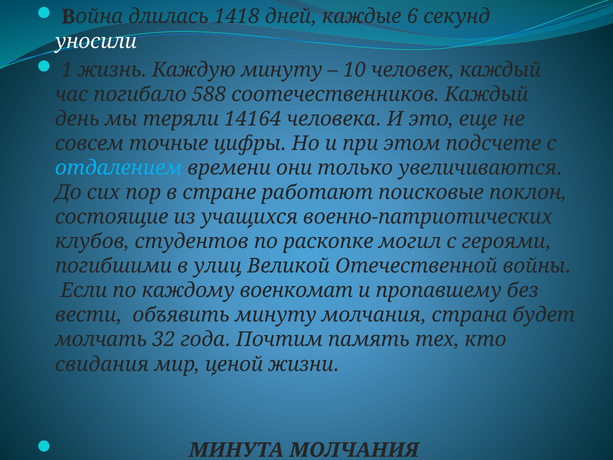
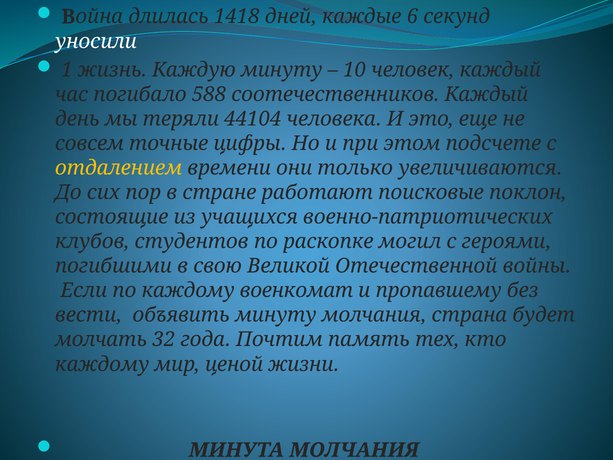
14164: 14164 -> 44104
отдалением colour: light blue -> yellow
улиц: улиц -> свою
свидания at (102, 364): свидания -> каждому
